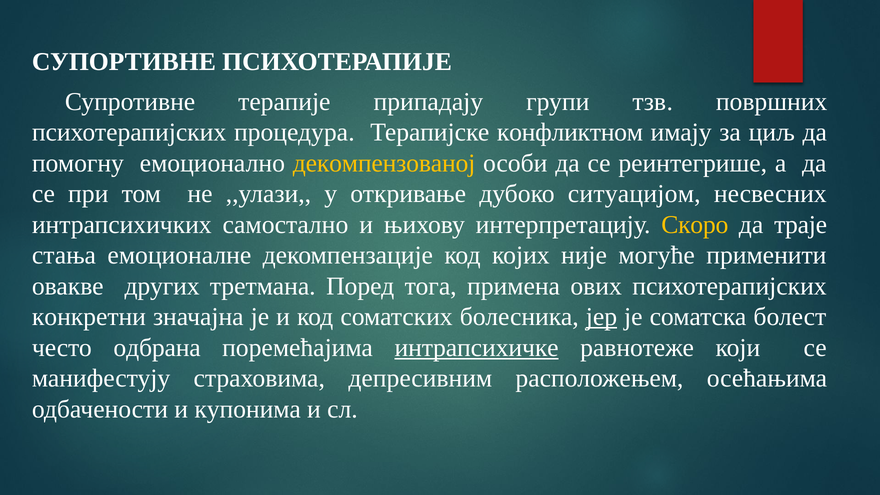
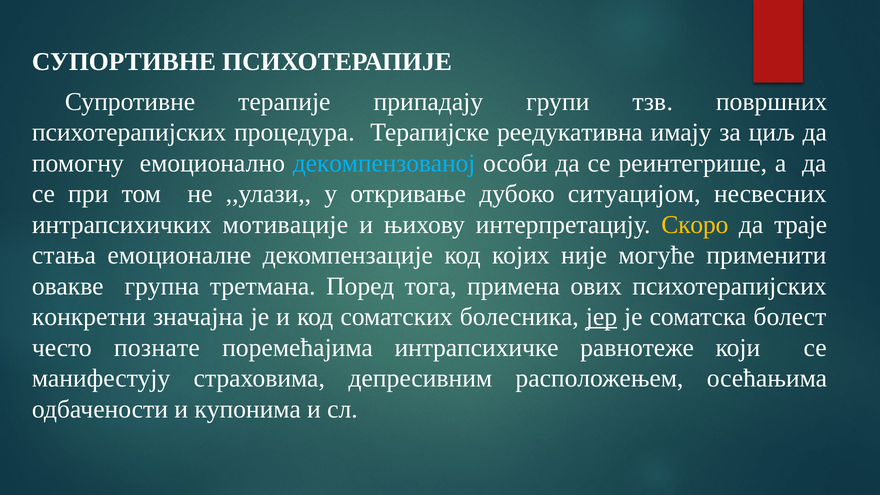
конфликтном: конфликтном -> реедукативна
декомпензованој colour: yellow -> light blue
самостално: самостално -> мотивације
других: других -> групна
одбрана: одбрана -> познате
интрапсихичке underline: present -> none
